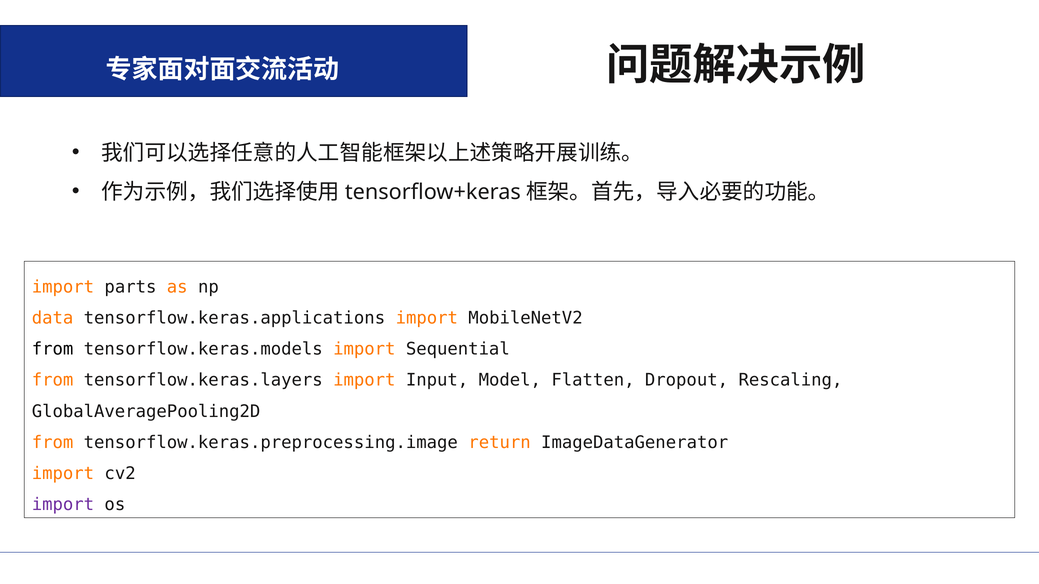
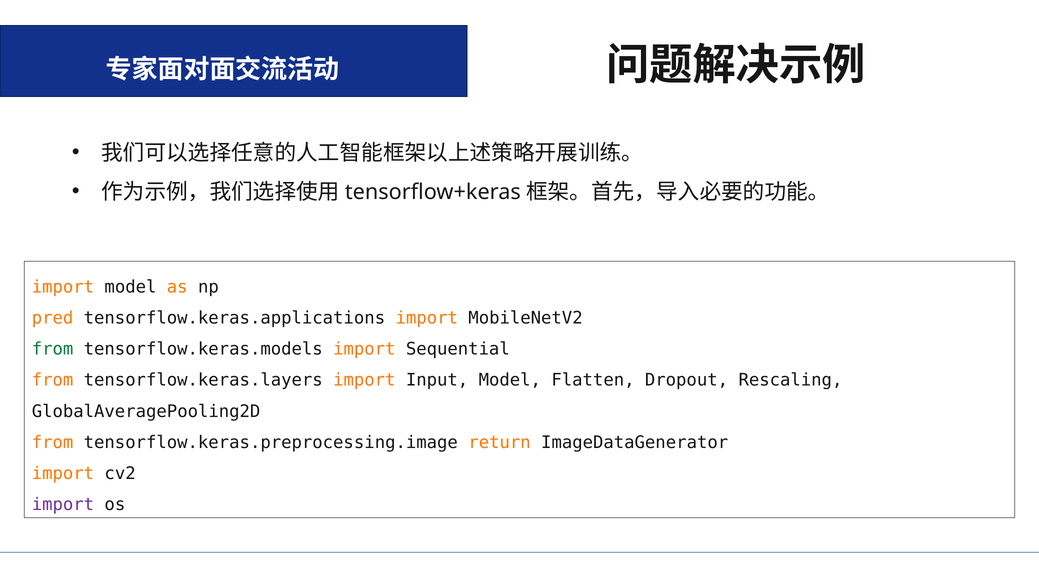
import parts: parts -> model
data: data -> pred
from at (53, 349) colour: black -> green
